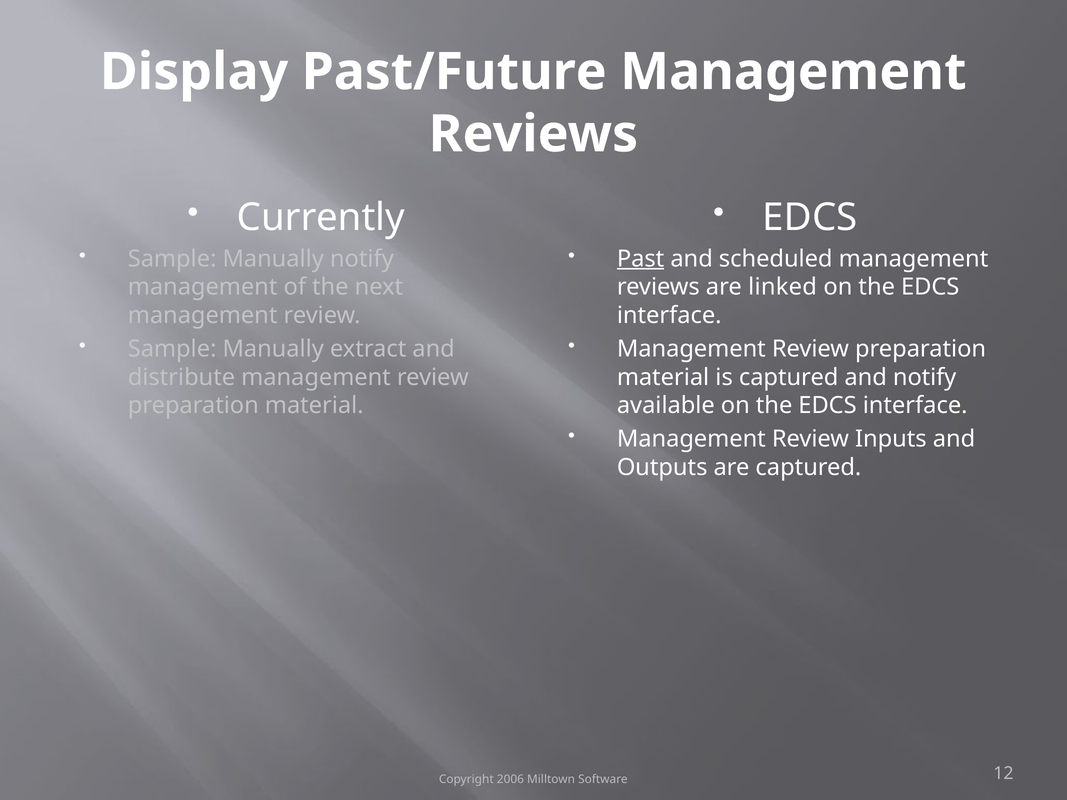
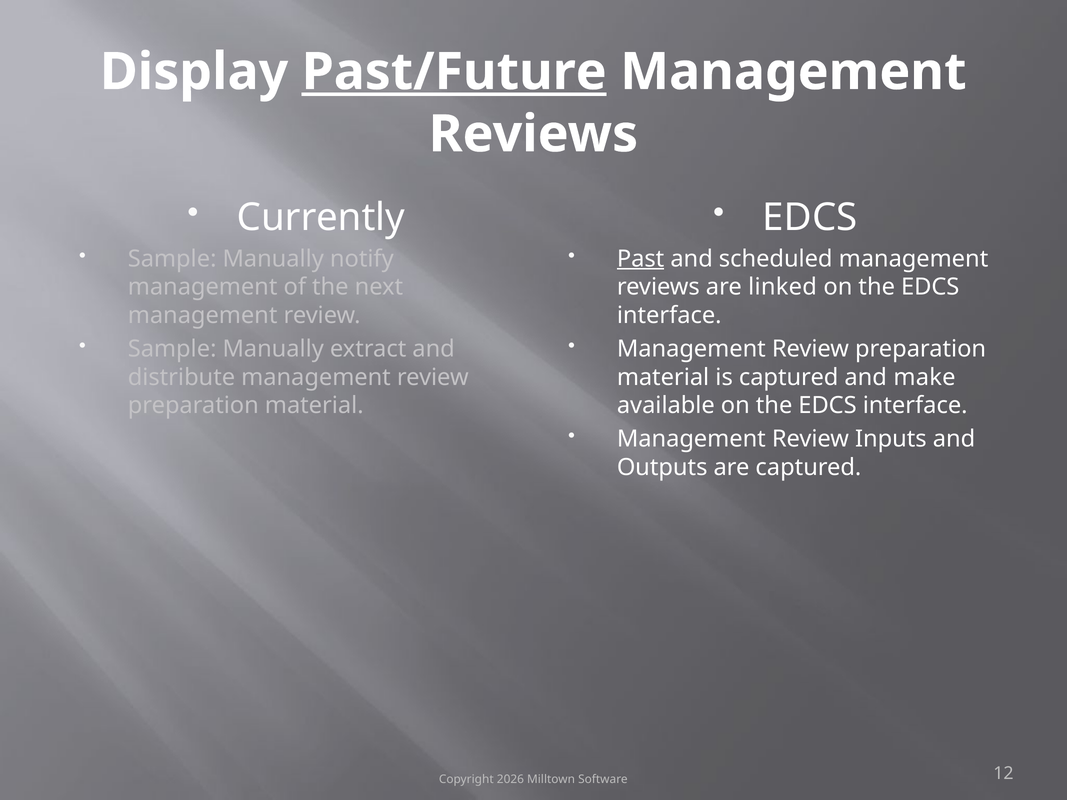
Past/Future underline: none -> present
and notify: notify -> make
2006: 2006 -> 2026
